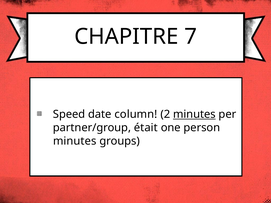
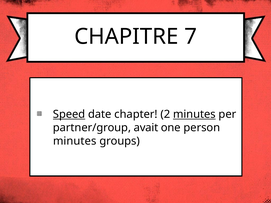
Speed underline: none -> present
column: column -> chapter
était: était -> avait
